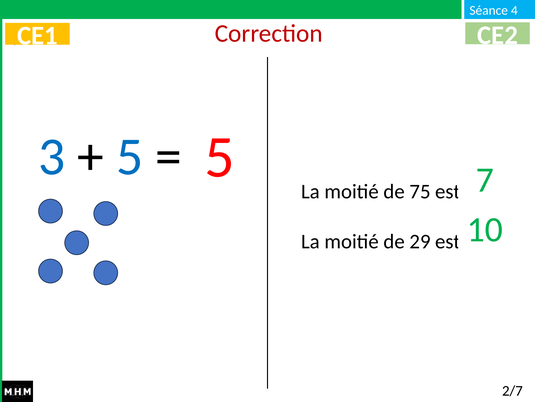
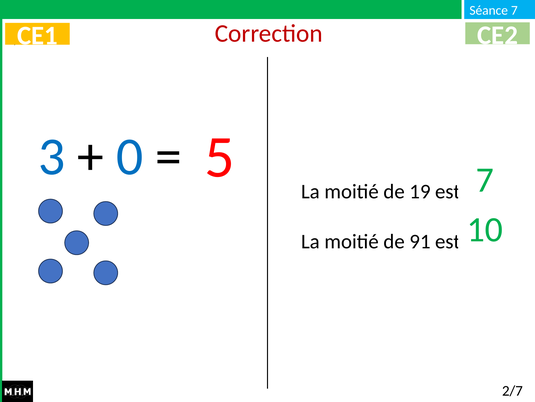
4 at (514, 10): 4 -> 7
5 at (130, 157): 5 -> 0
75: 75 -> 19
29: 29 -> 91
